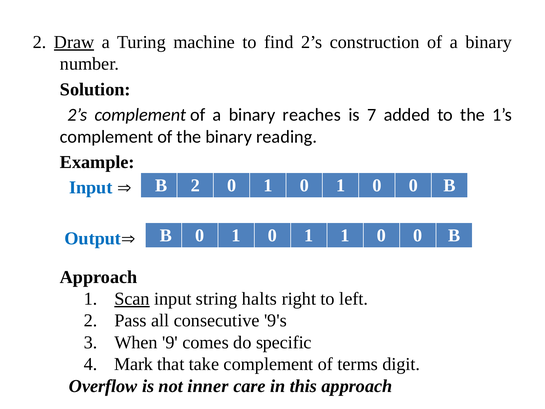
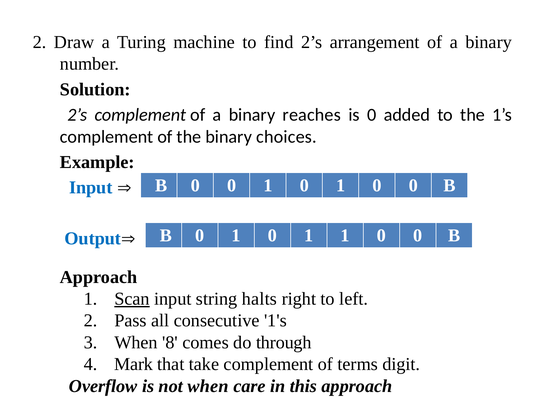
Draw underline: present -> none
construction: construction -> arrangement
is 7: 7 -> 0
reading: reading -> choices
2 at (195, 185): 2 -> 0
9's: 9's -> 1's
9: 9 -> 8
specific: specific -> through
not inner: inner -> when
